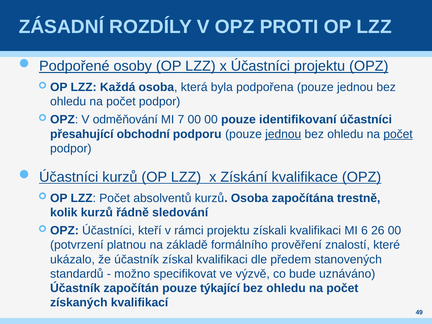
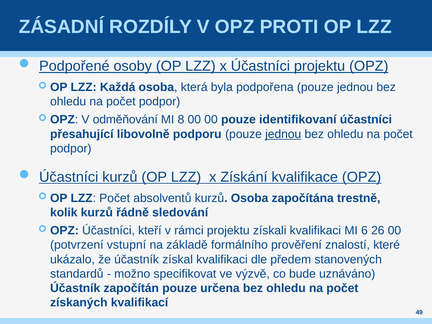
7: 7 -> 8
obchodní: obchodní -> libovolně
počet at (398, 134) underline: present -> none
platnou: platnou -> vstupní
týkající: týkající -> určena
